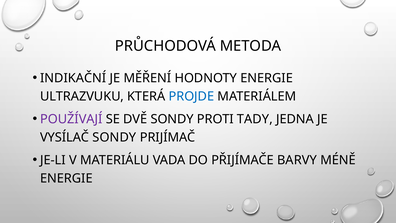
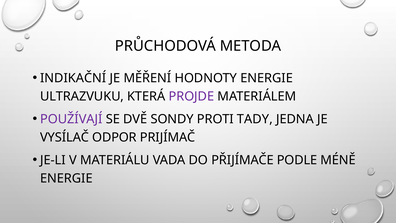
PROJDE colour: blue -> purple
VYSÍLAČ SONDY: SONDY -> ODPOR
BARVY: BARVY -> PODLE
